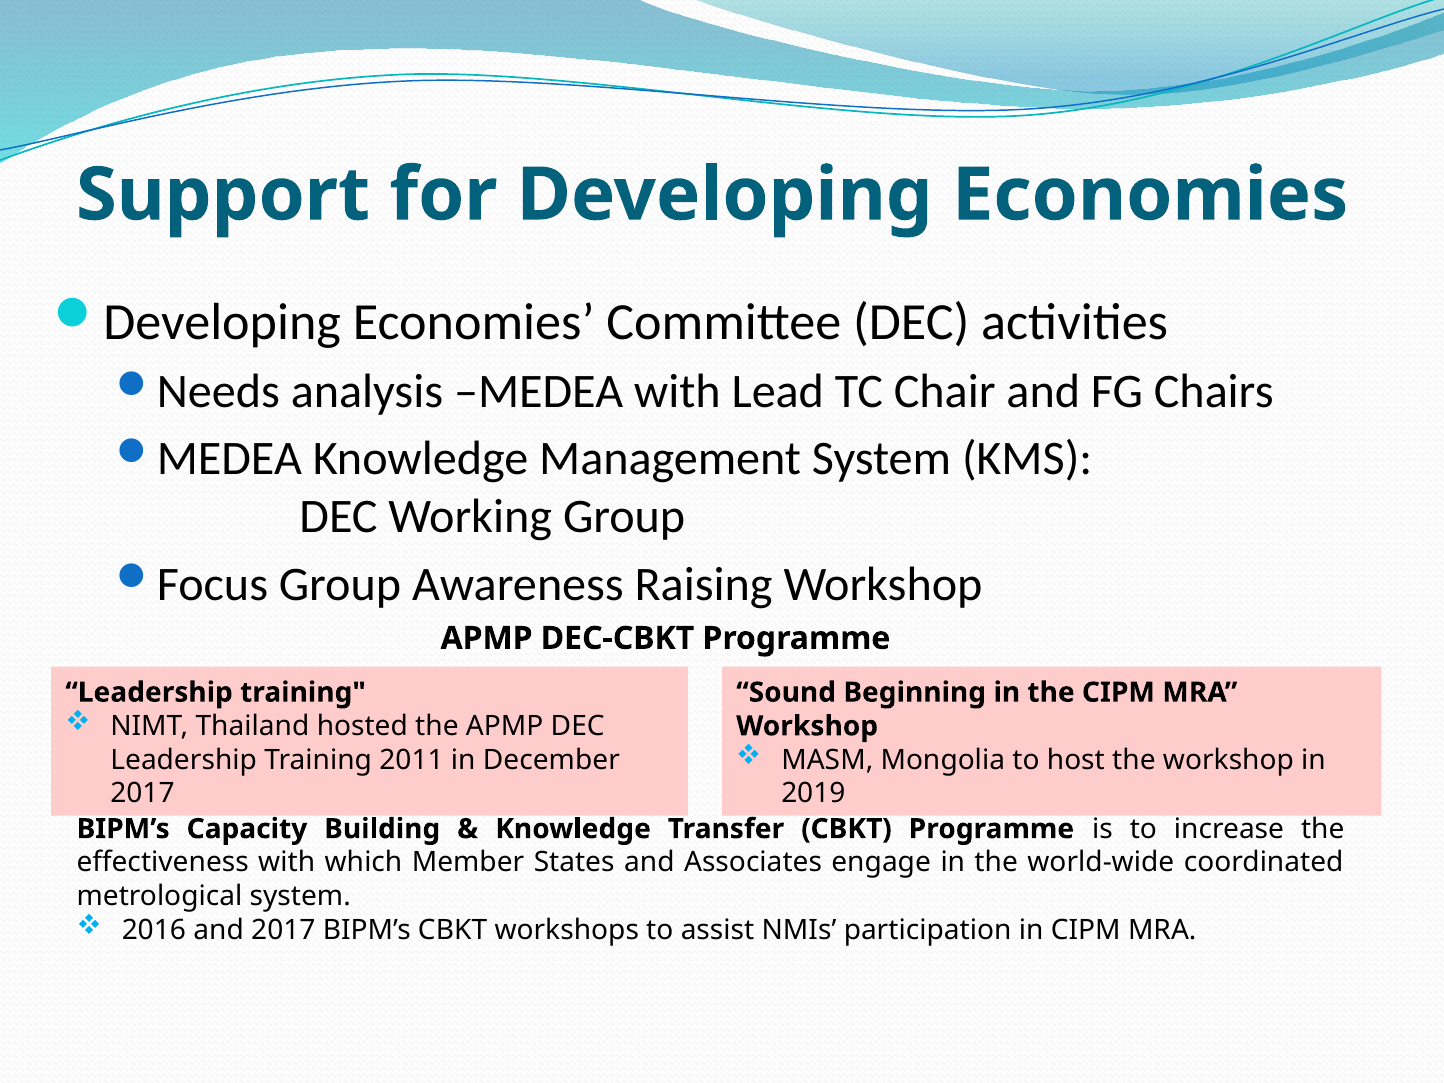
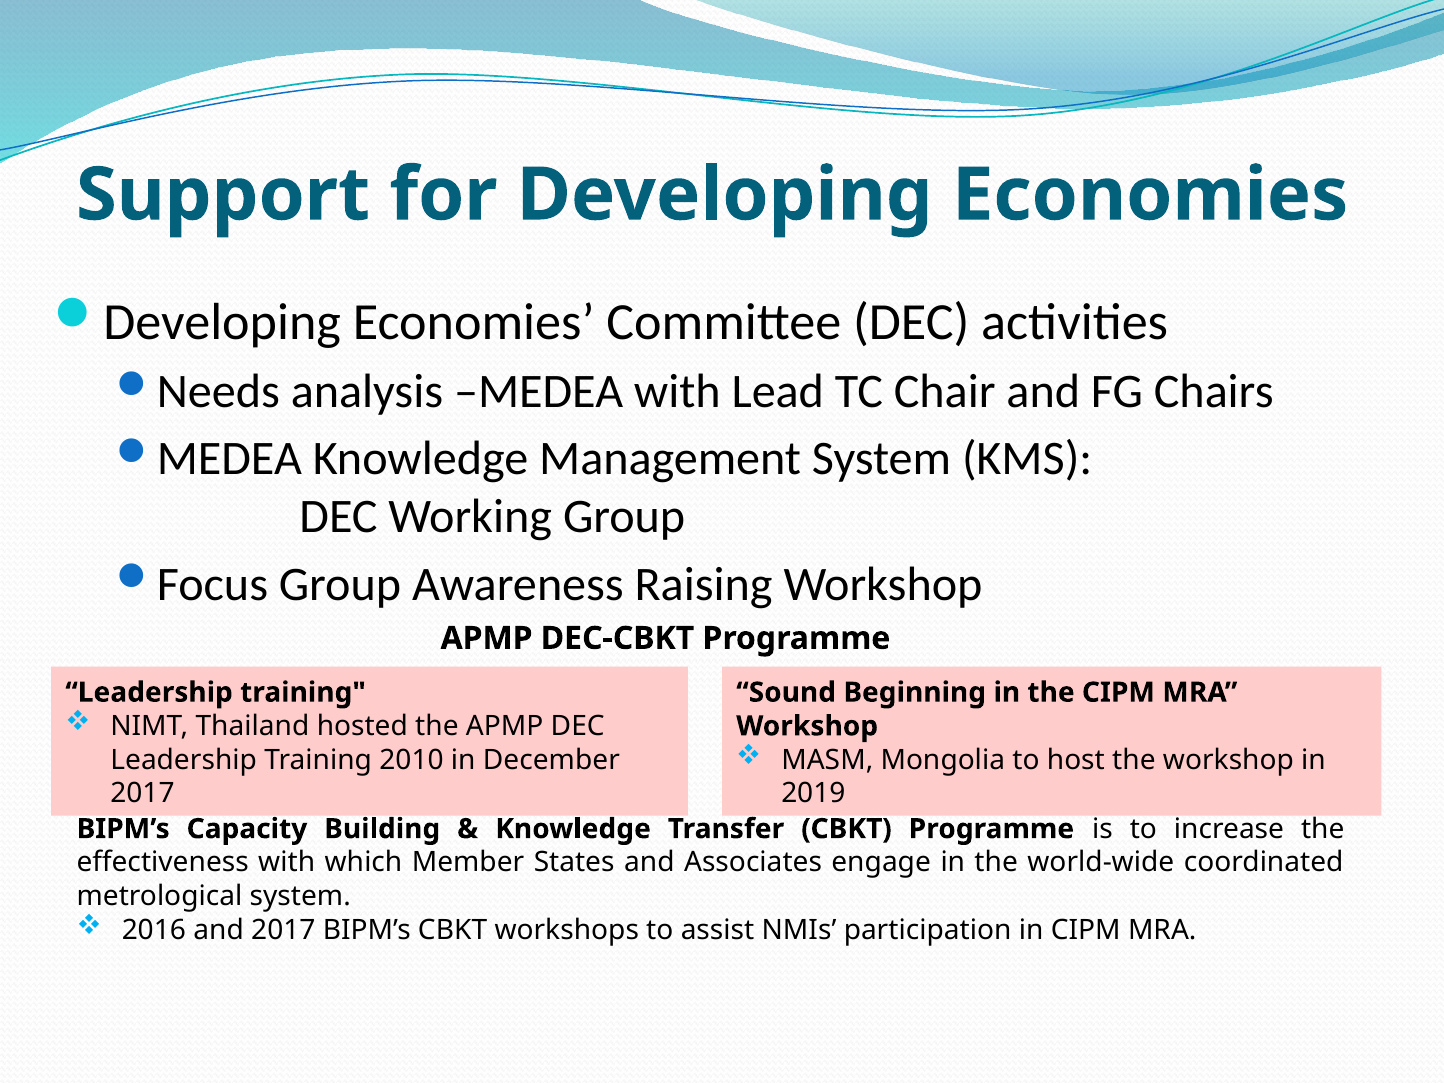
2011: 2011 -> 2010
